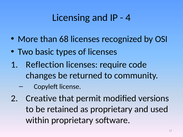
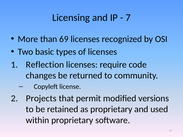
4: 4 -> 7
68: 68 -> 69
Creative: Creative -> Projects
